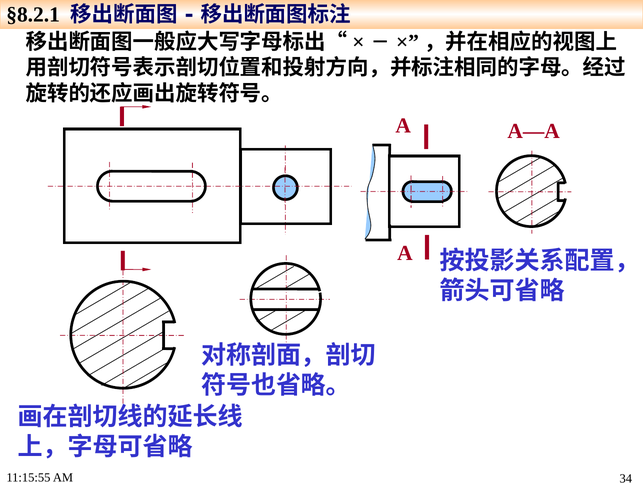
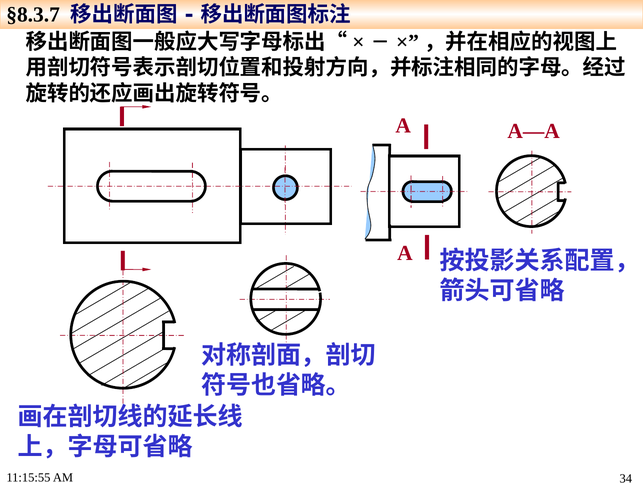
§8.2.1: §8.2.1 -> §8.3.7
